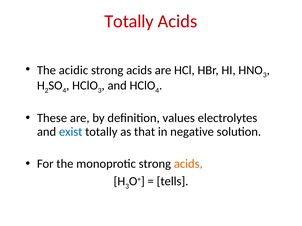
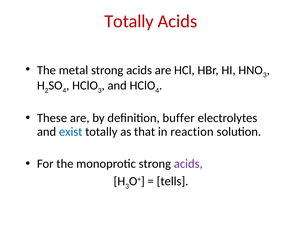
acidic: acidic -> metal
values: values -> buffer
negative: negative -> reaction
acids at (188, 164) colour: orange -> purple
